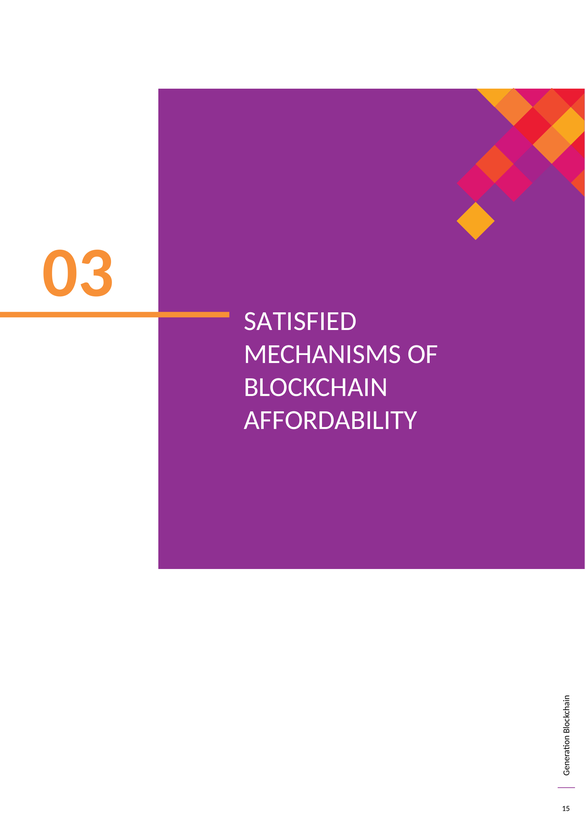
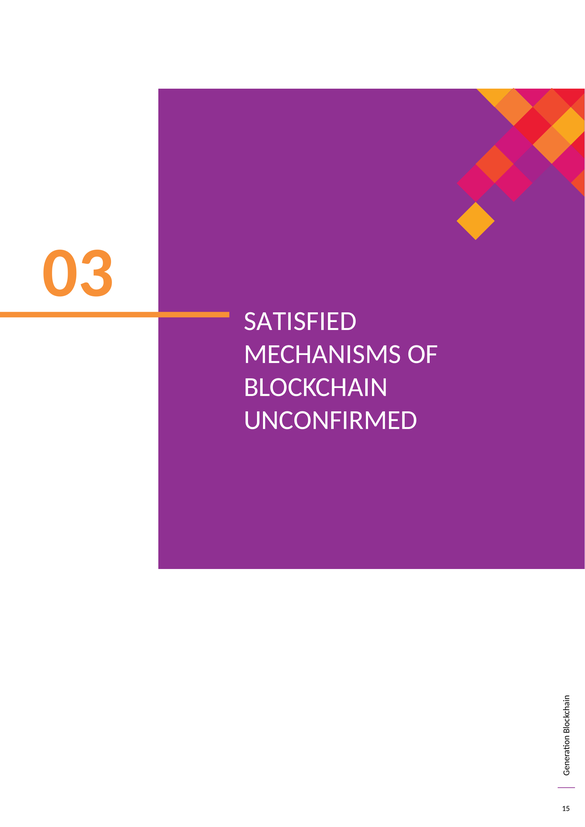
AFFORDABILITY: AFFORDABILITY -> UNCONFIRMED
